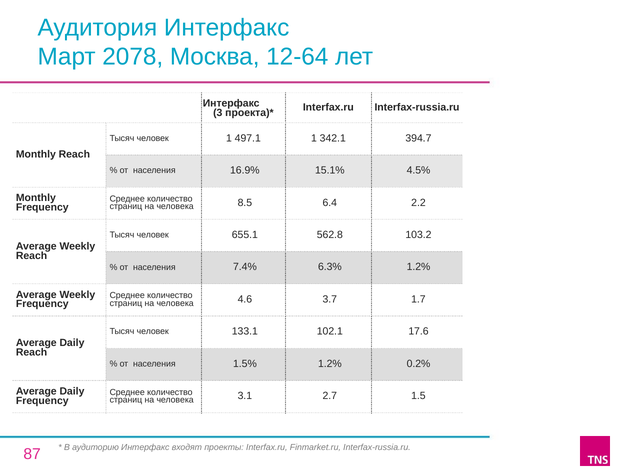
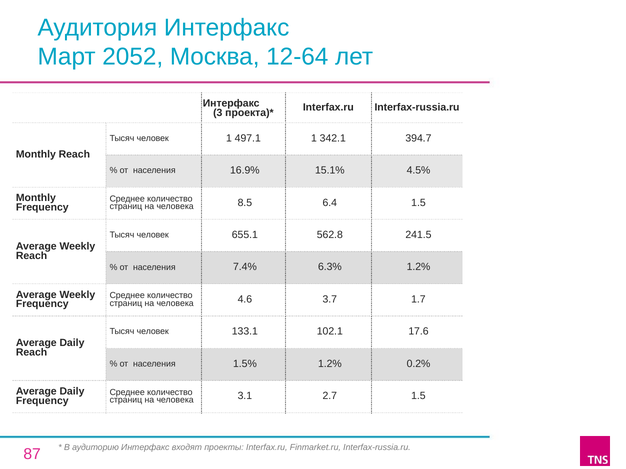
2078: 2078 -> 2052
6.4 2.2: 2.2 -> 1.5
103.2: 103.2 -> 241.5
